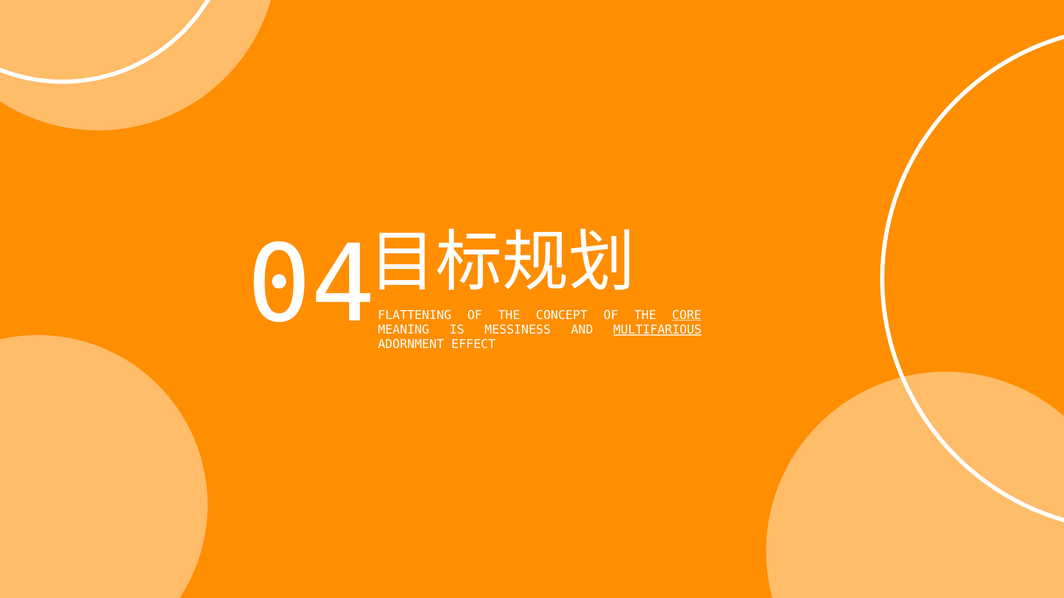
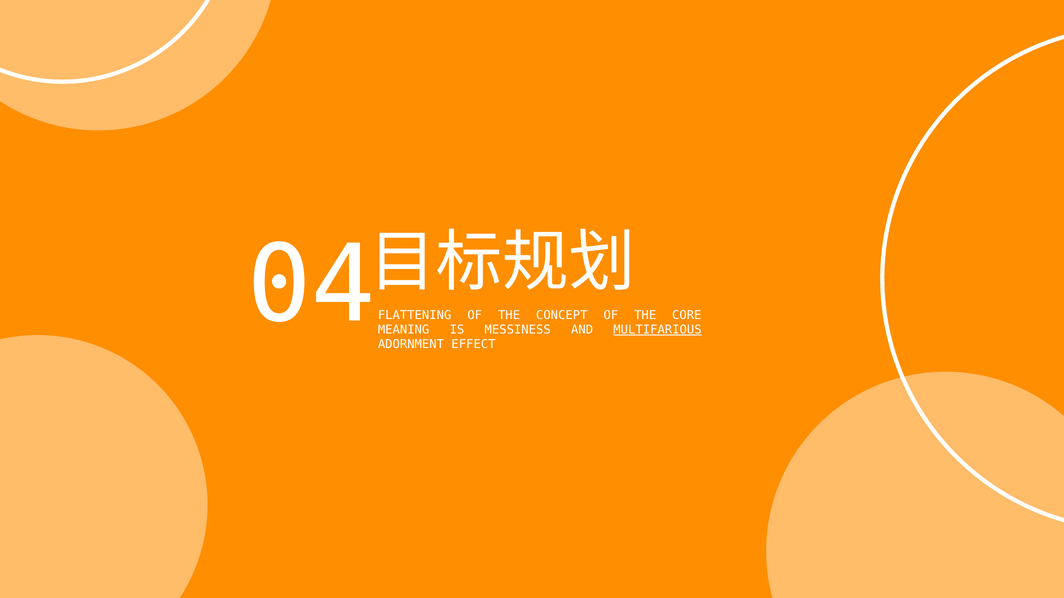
CORE underline: present -> none
